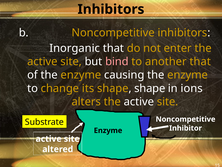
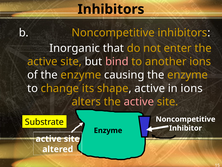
another that: that -> ions
shape shape: shape -> active
active at (139, 101) colour: white -> pink
